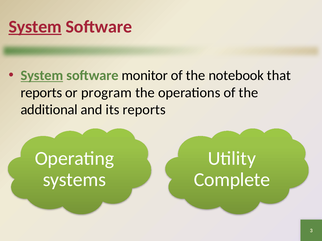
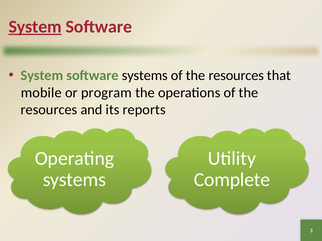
System at (42, 76) underline: present -> none
software monitor: monitor -> systems
notebook at (236, 76): notebook -> resources
reports at (41, 93): reports -> mobile
additional at (49, 110): additional -> resources
